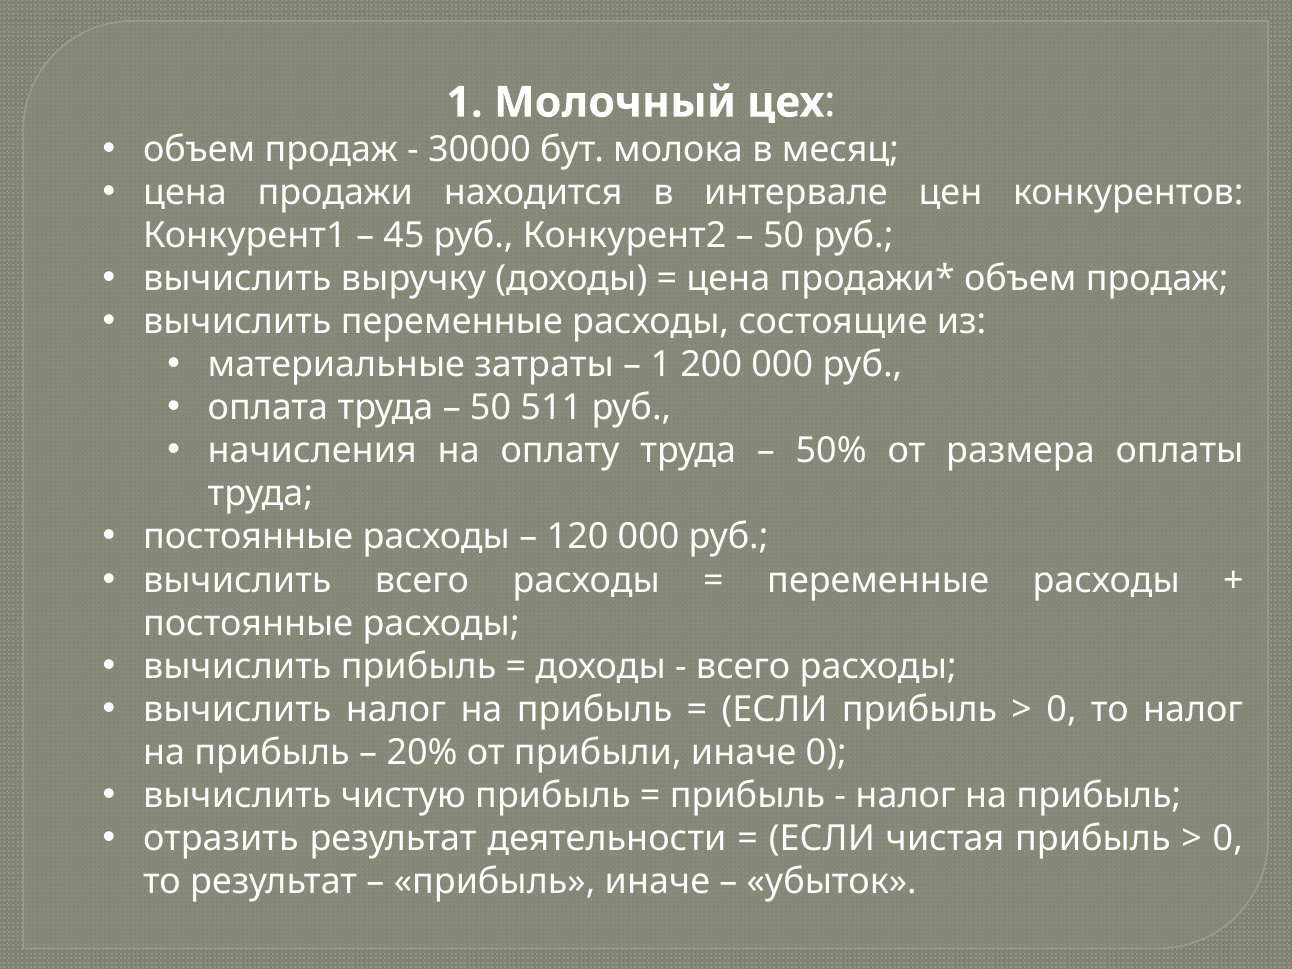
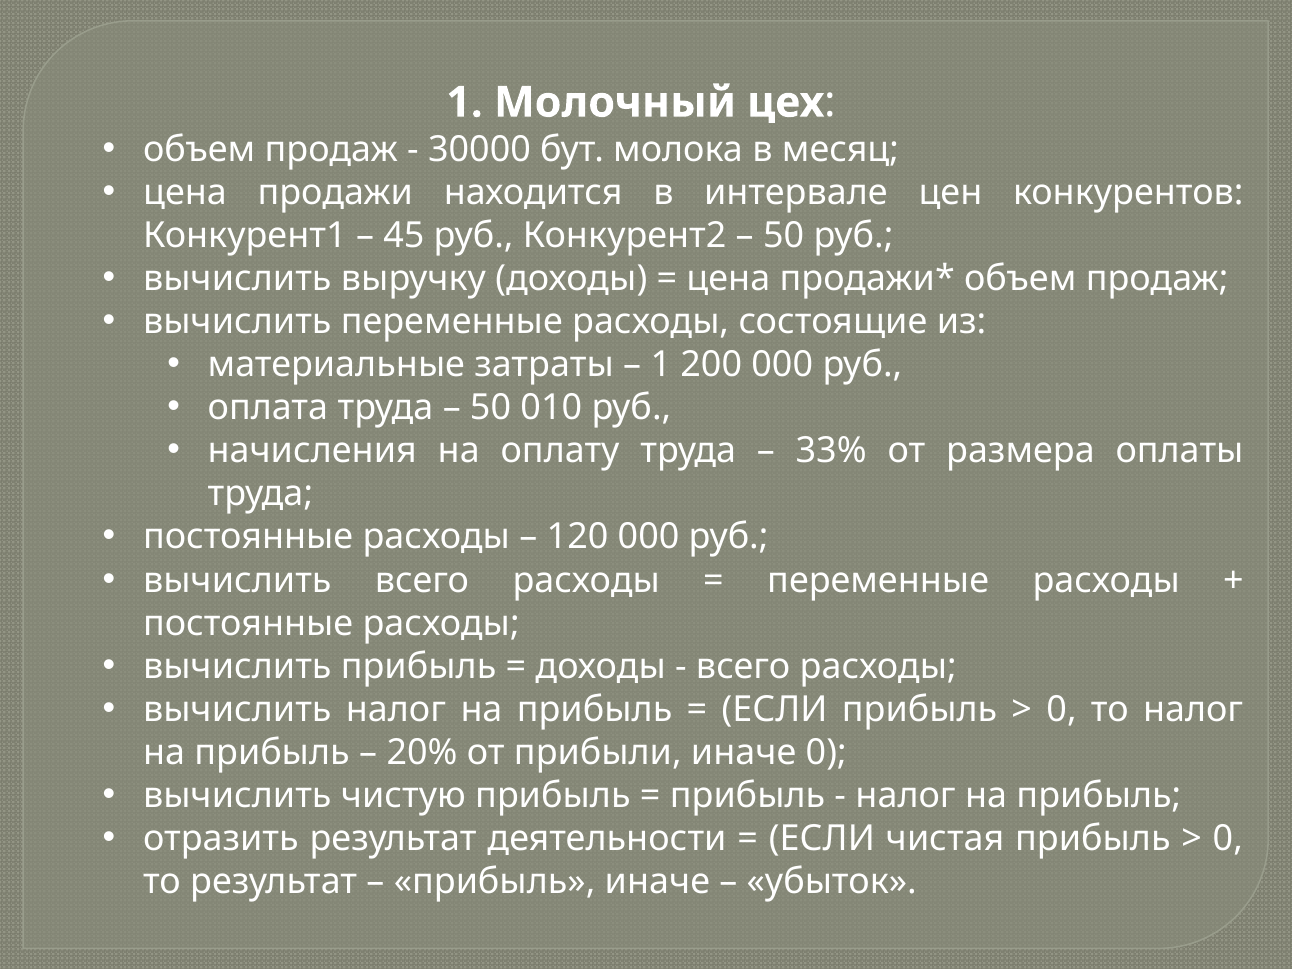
511: 511 -> 010
50%: 50% -> 33%
